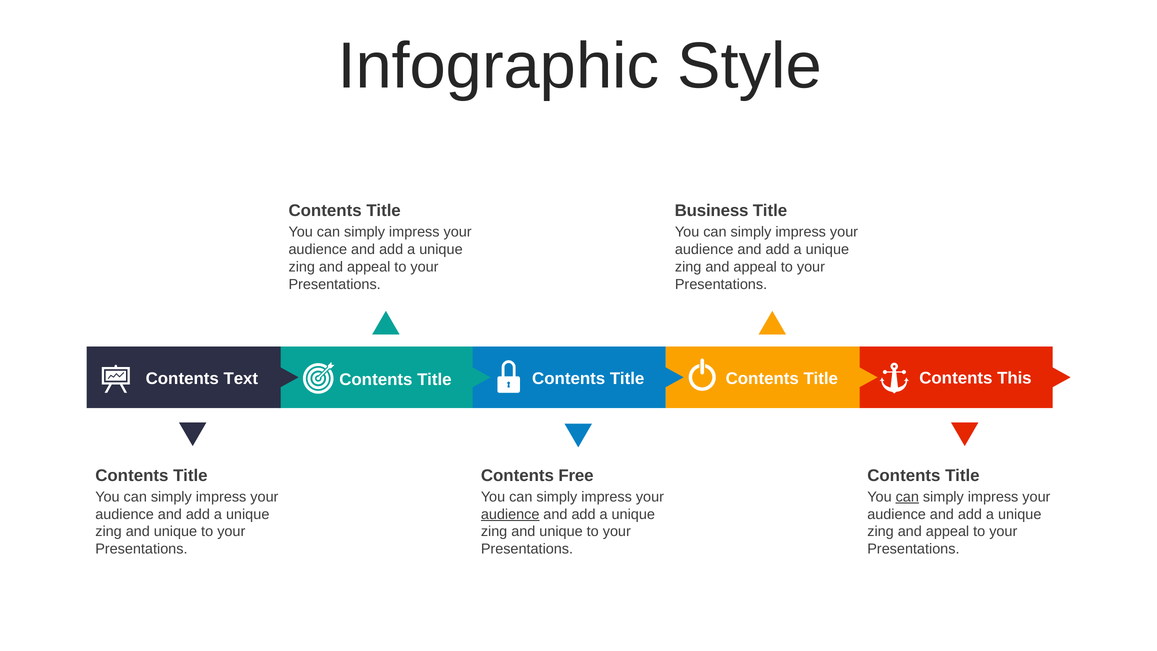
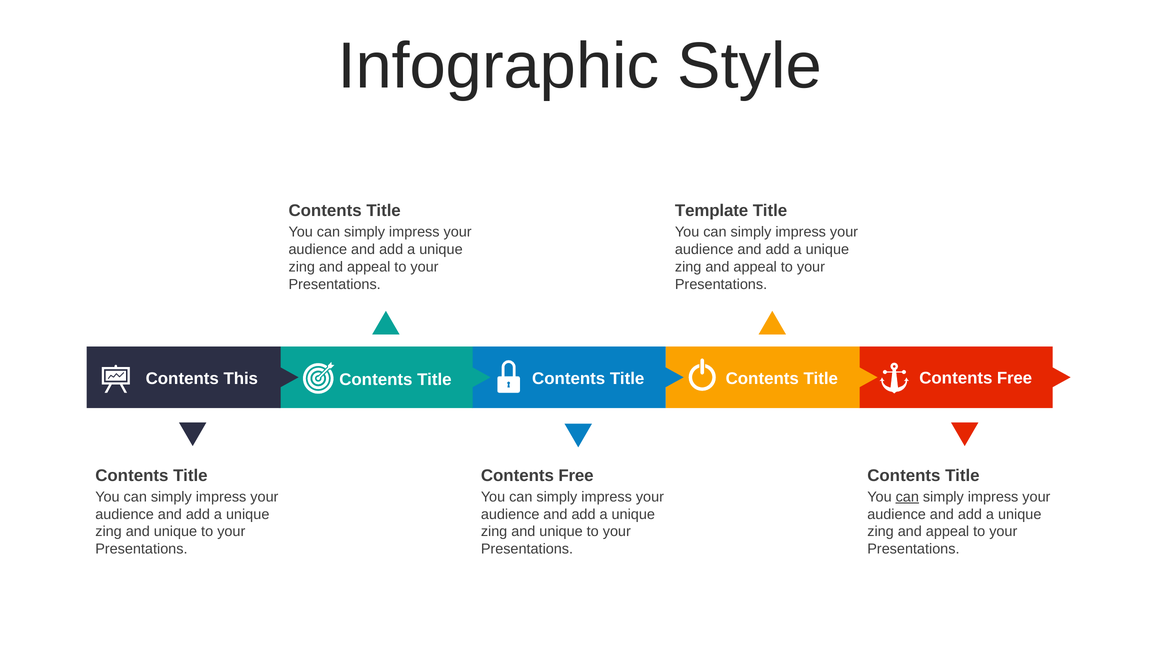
Business: Business -> Template
Text: Text -> This
Title Contents This: This -> Free
audience at (510, 514) underline: present -> none
